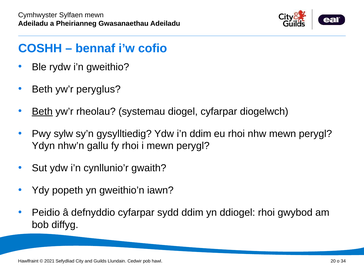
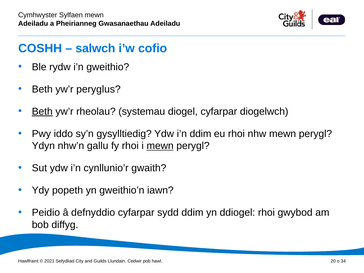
bennaf: bennaf -> salwch
sylw: sylw -> iddo
mewn at (160, 146) underline: none -> present
